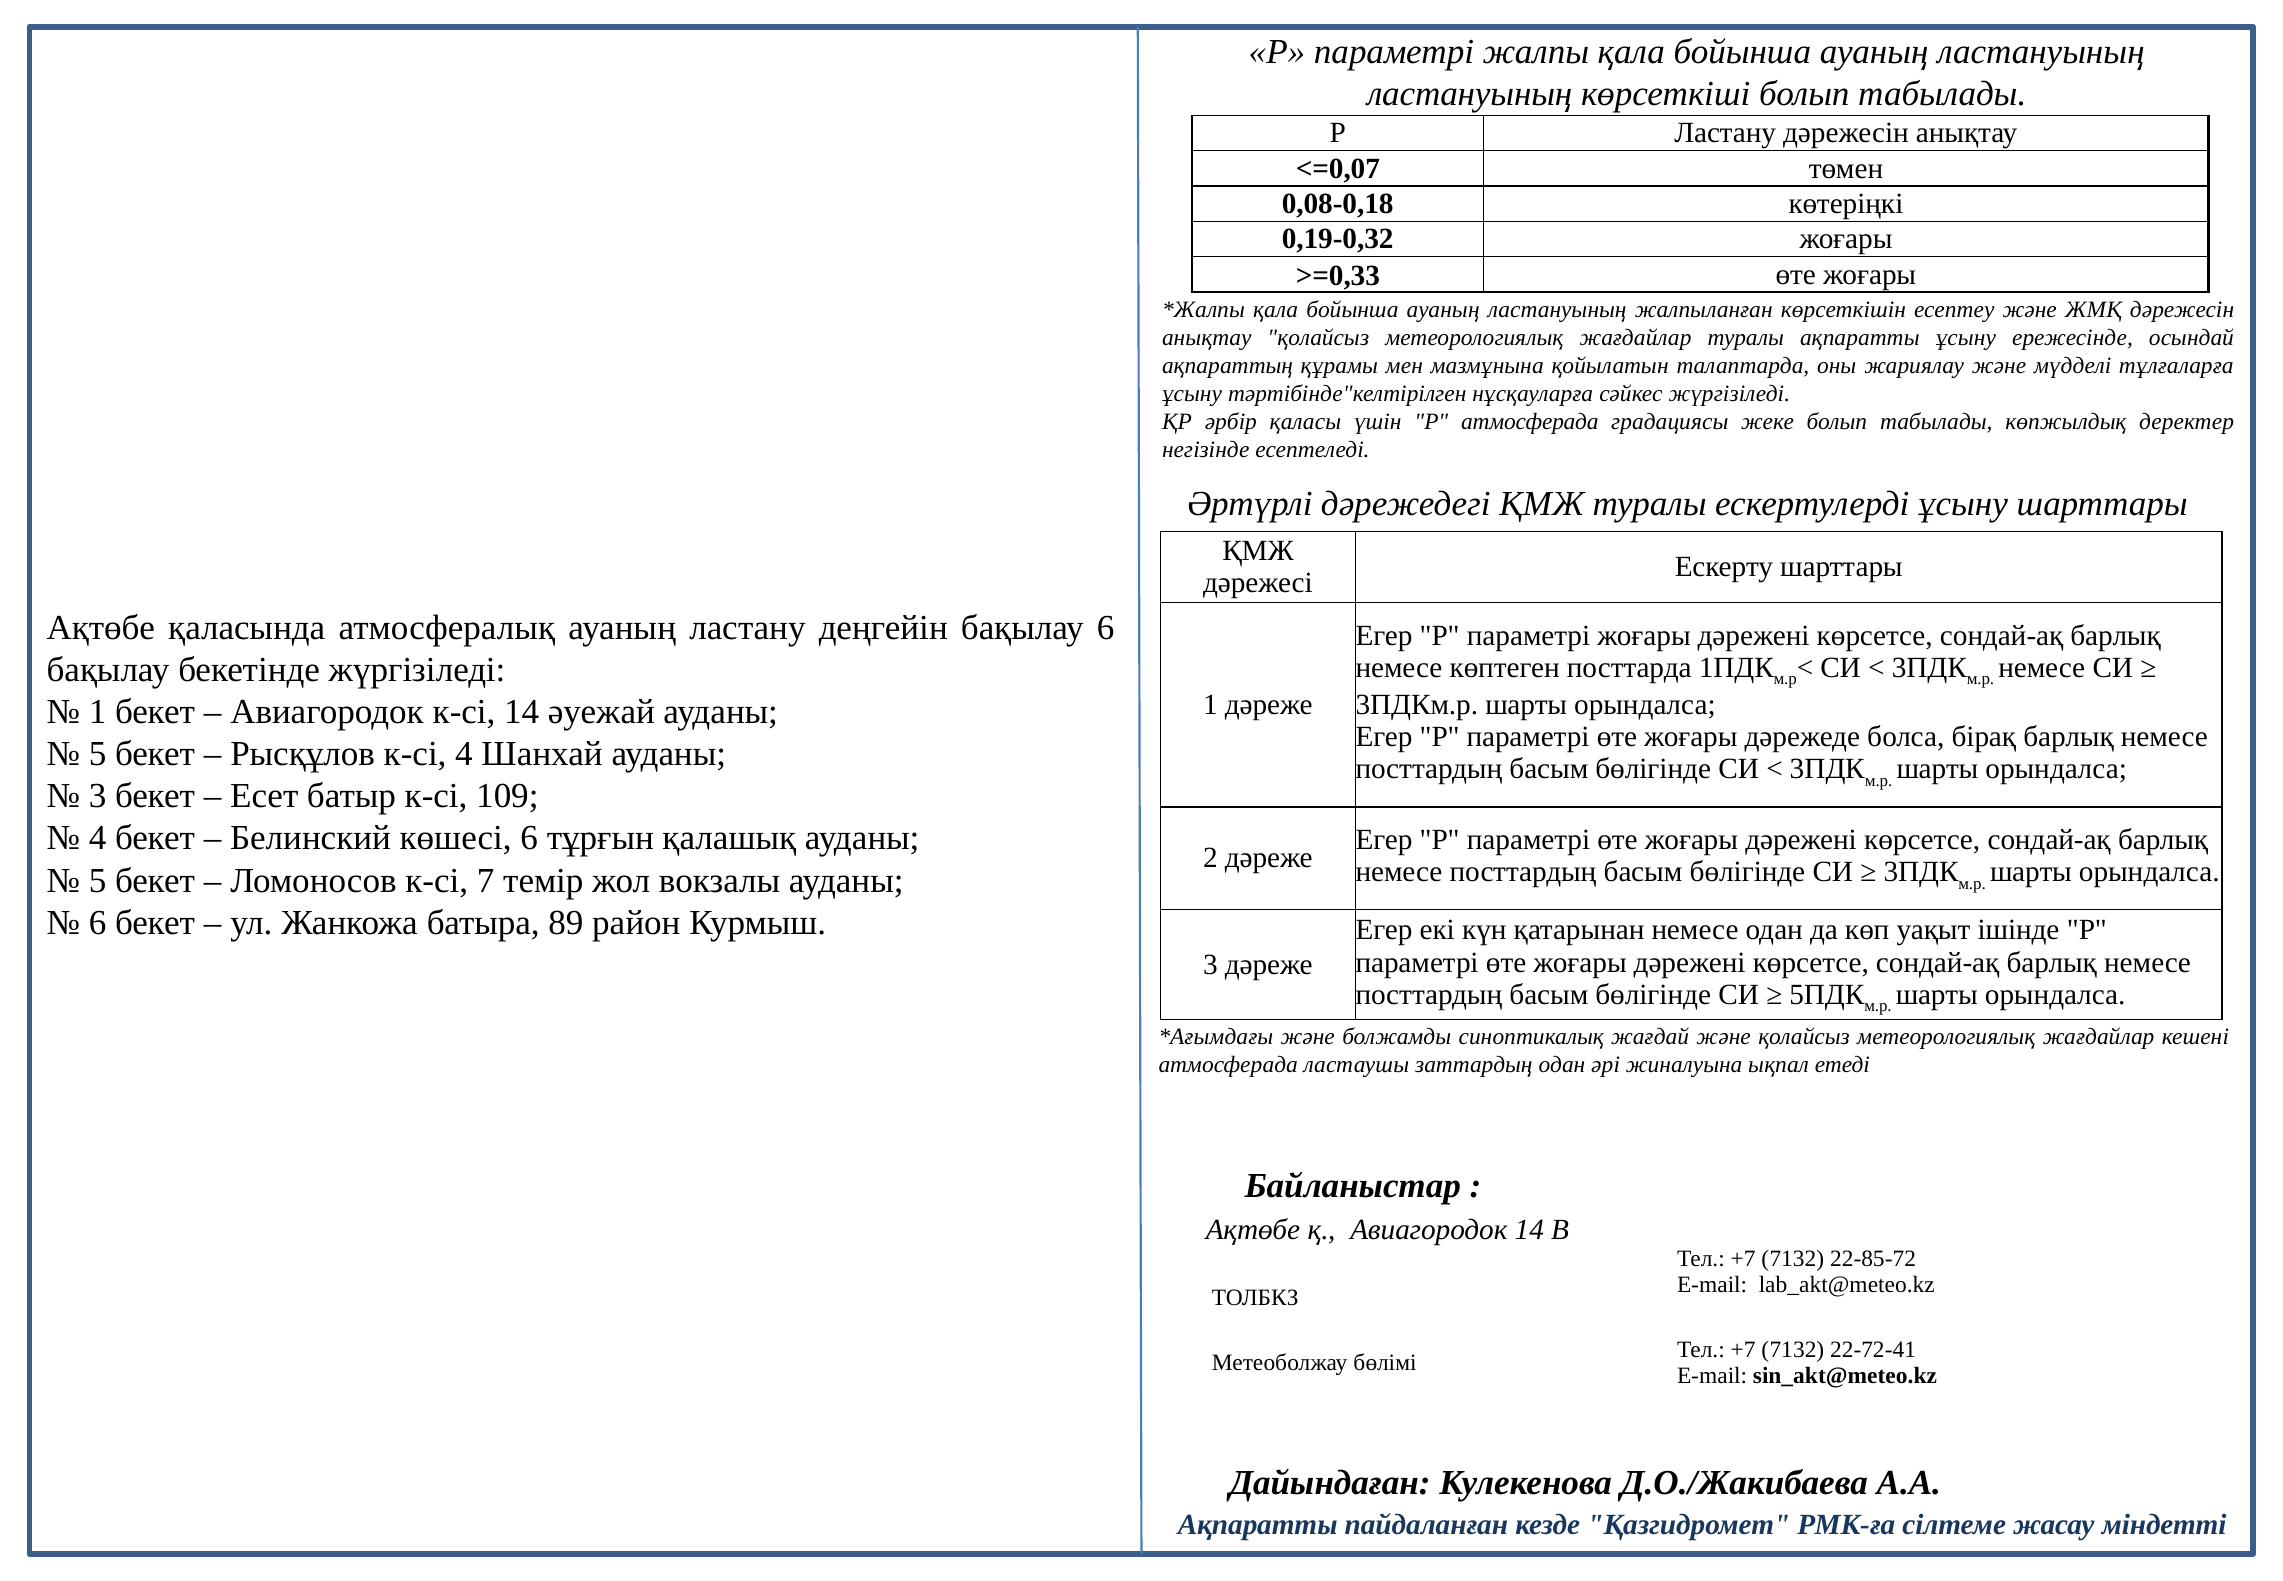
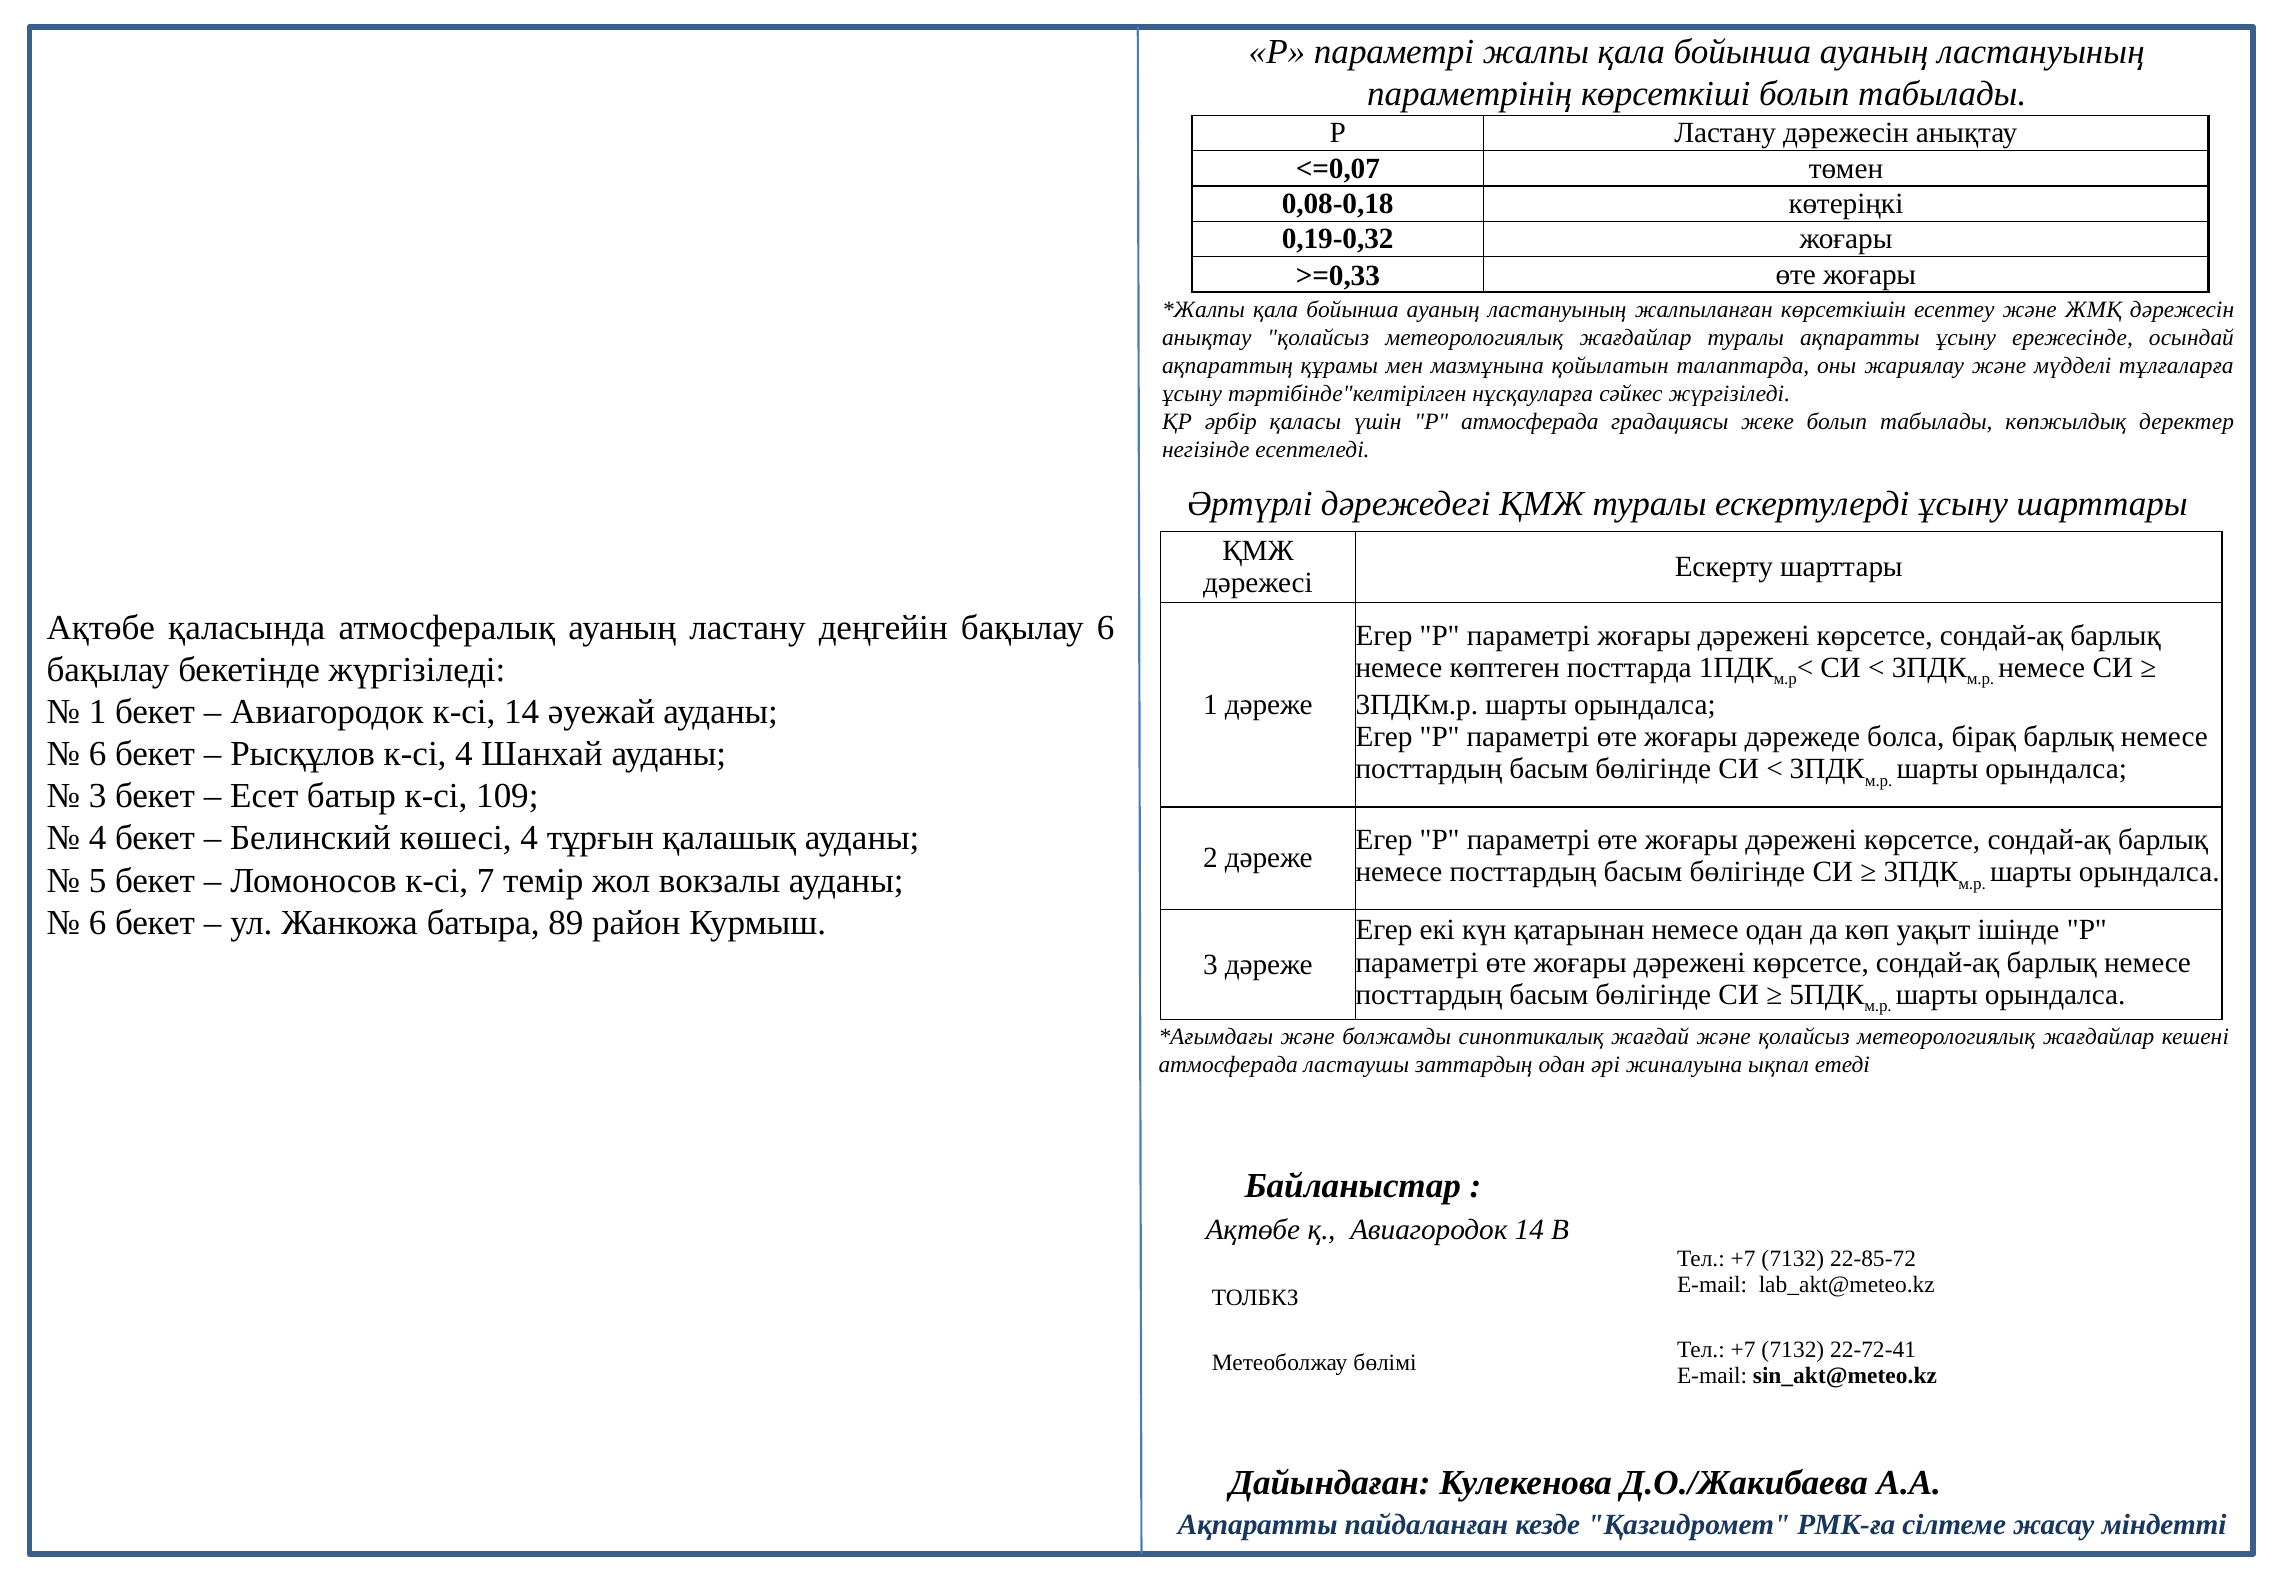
ластануының at (1470, 94): ластануының -> параметрінің
5 at (98, 754): 5 -> 6
көшесі 6: 6 -> 4
